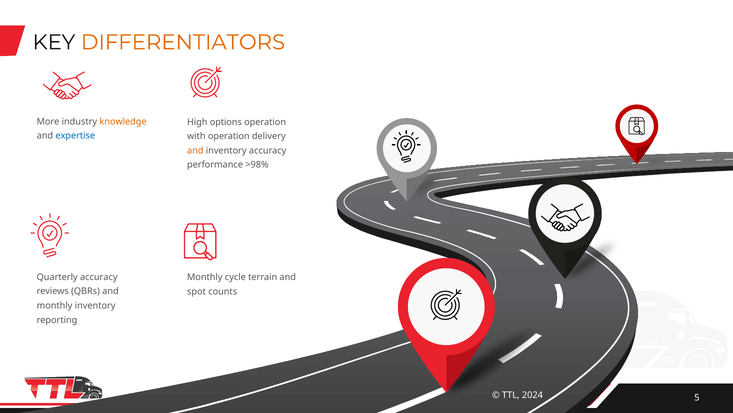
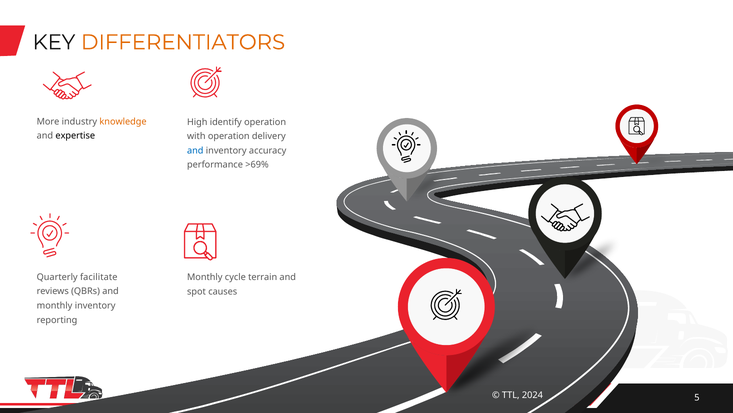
options: options -> identify
expertise colour: blue -> black
and at (195, 150) colour: orange -> blue
>98%: >98% -> >69%
Quarterly accuracy: accuracy -> facilitate
counts: counts -> causes
